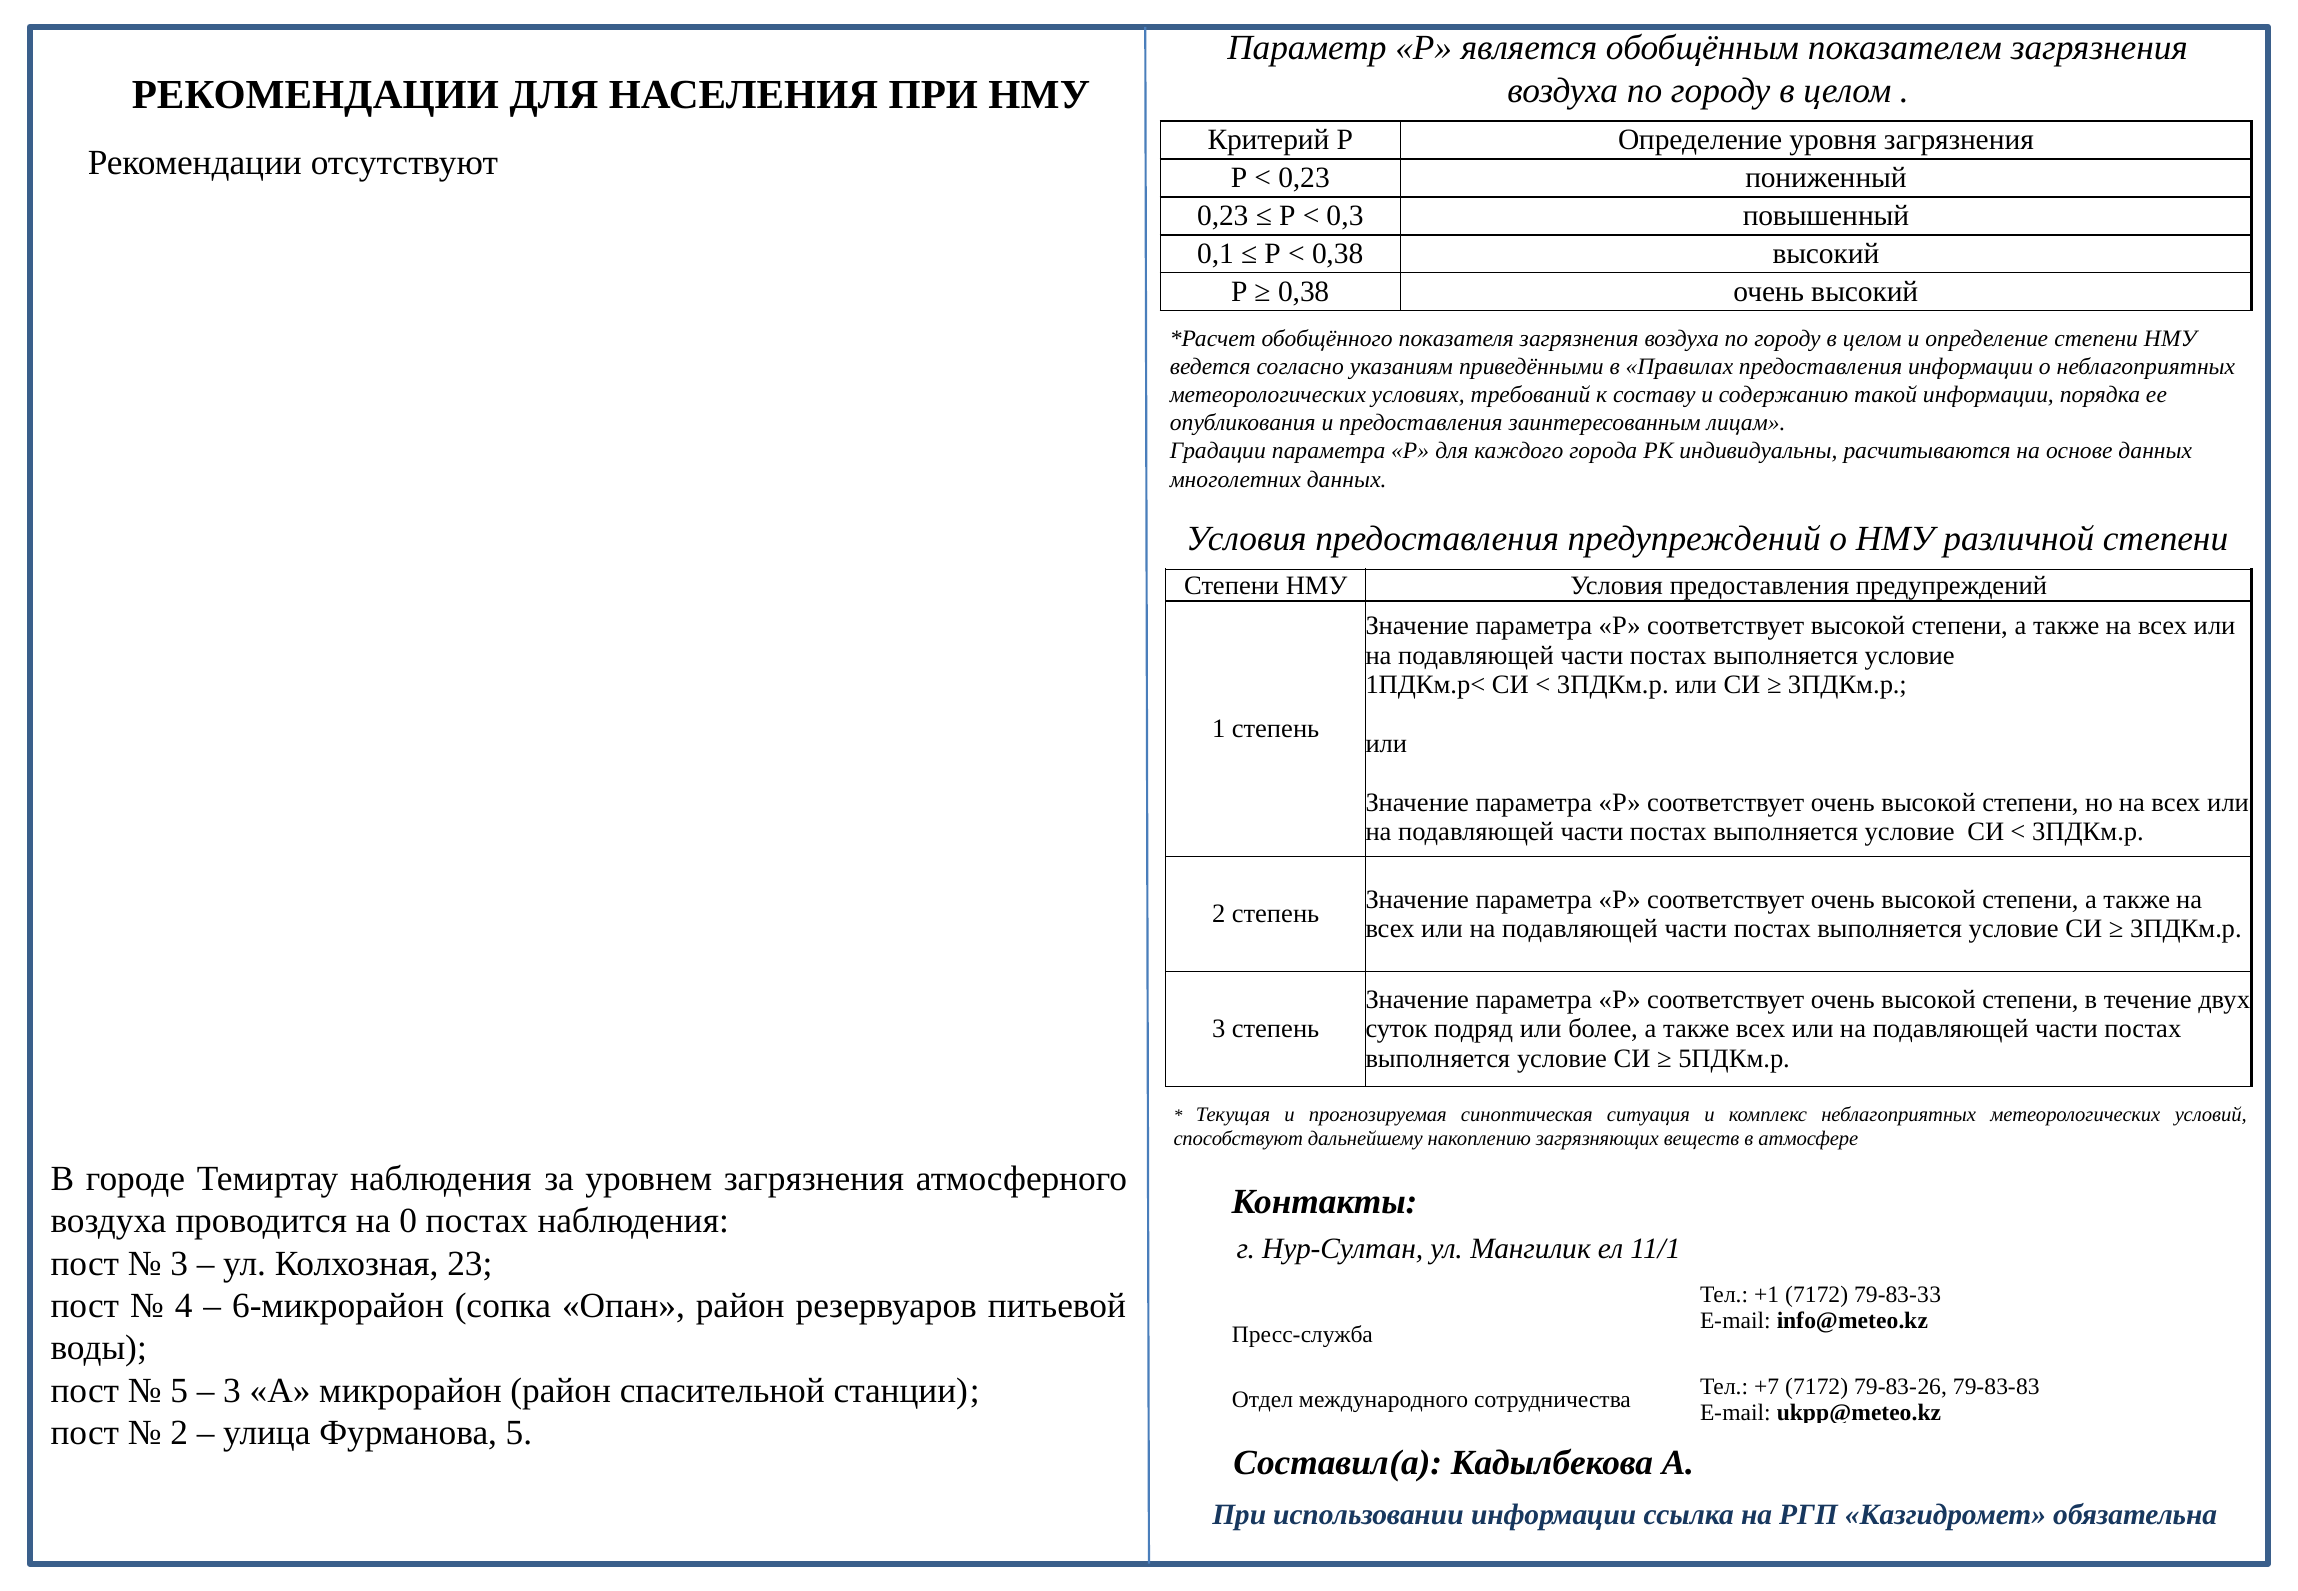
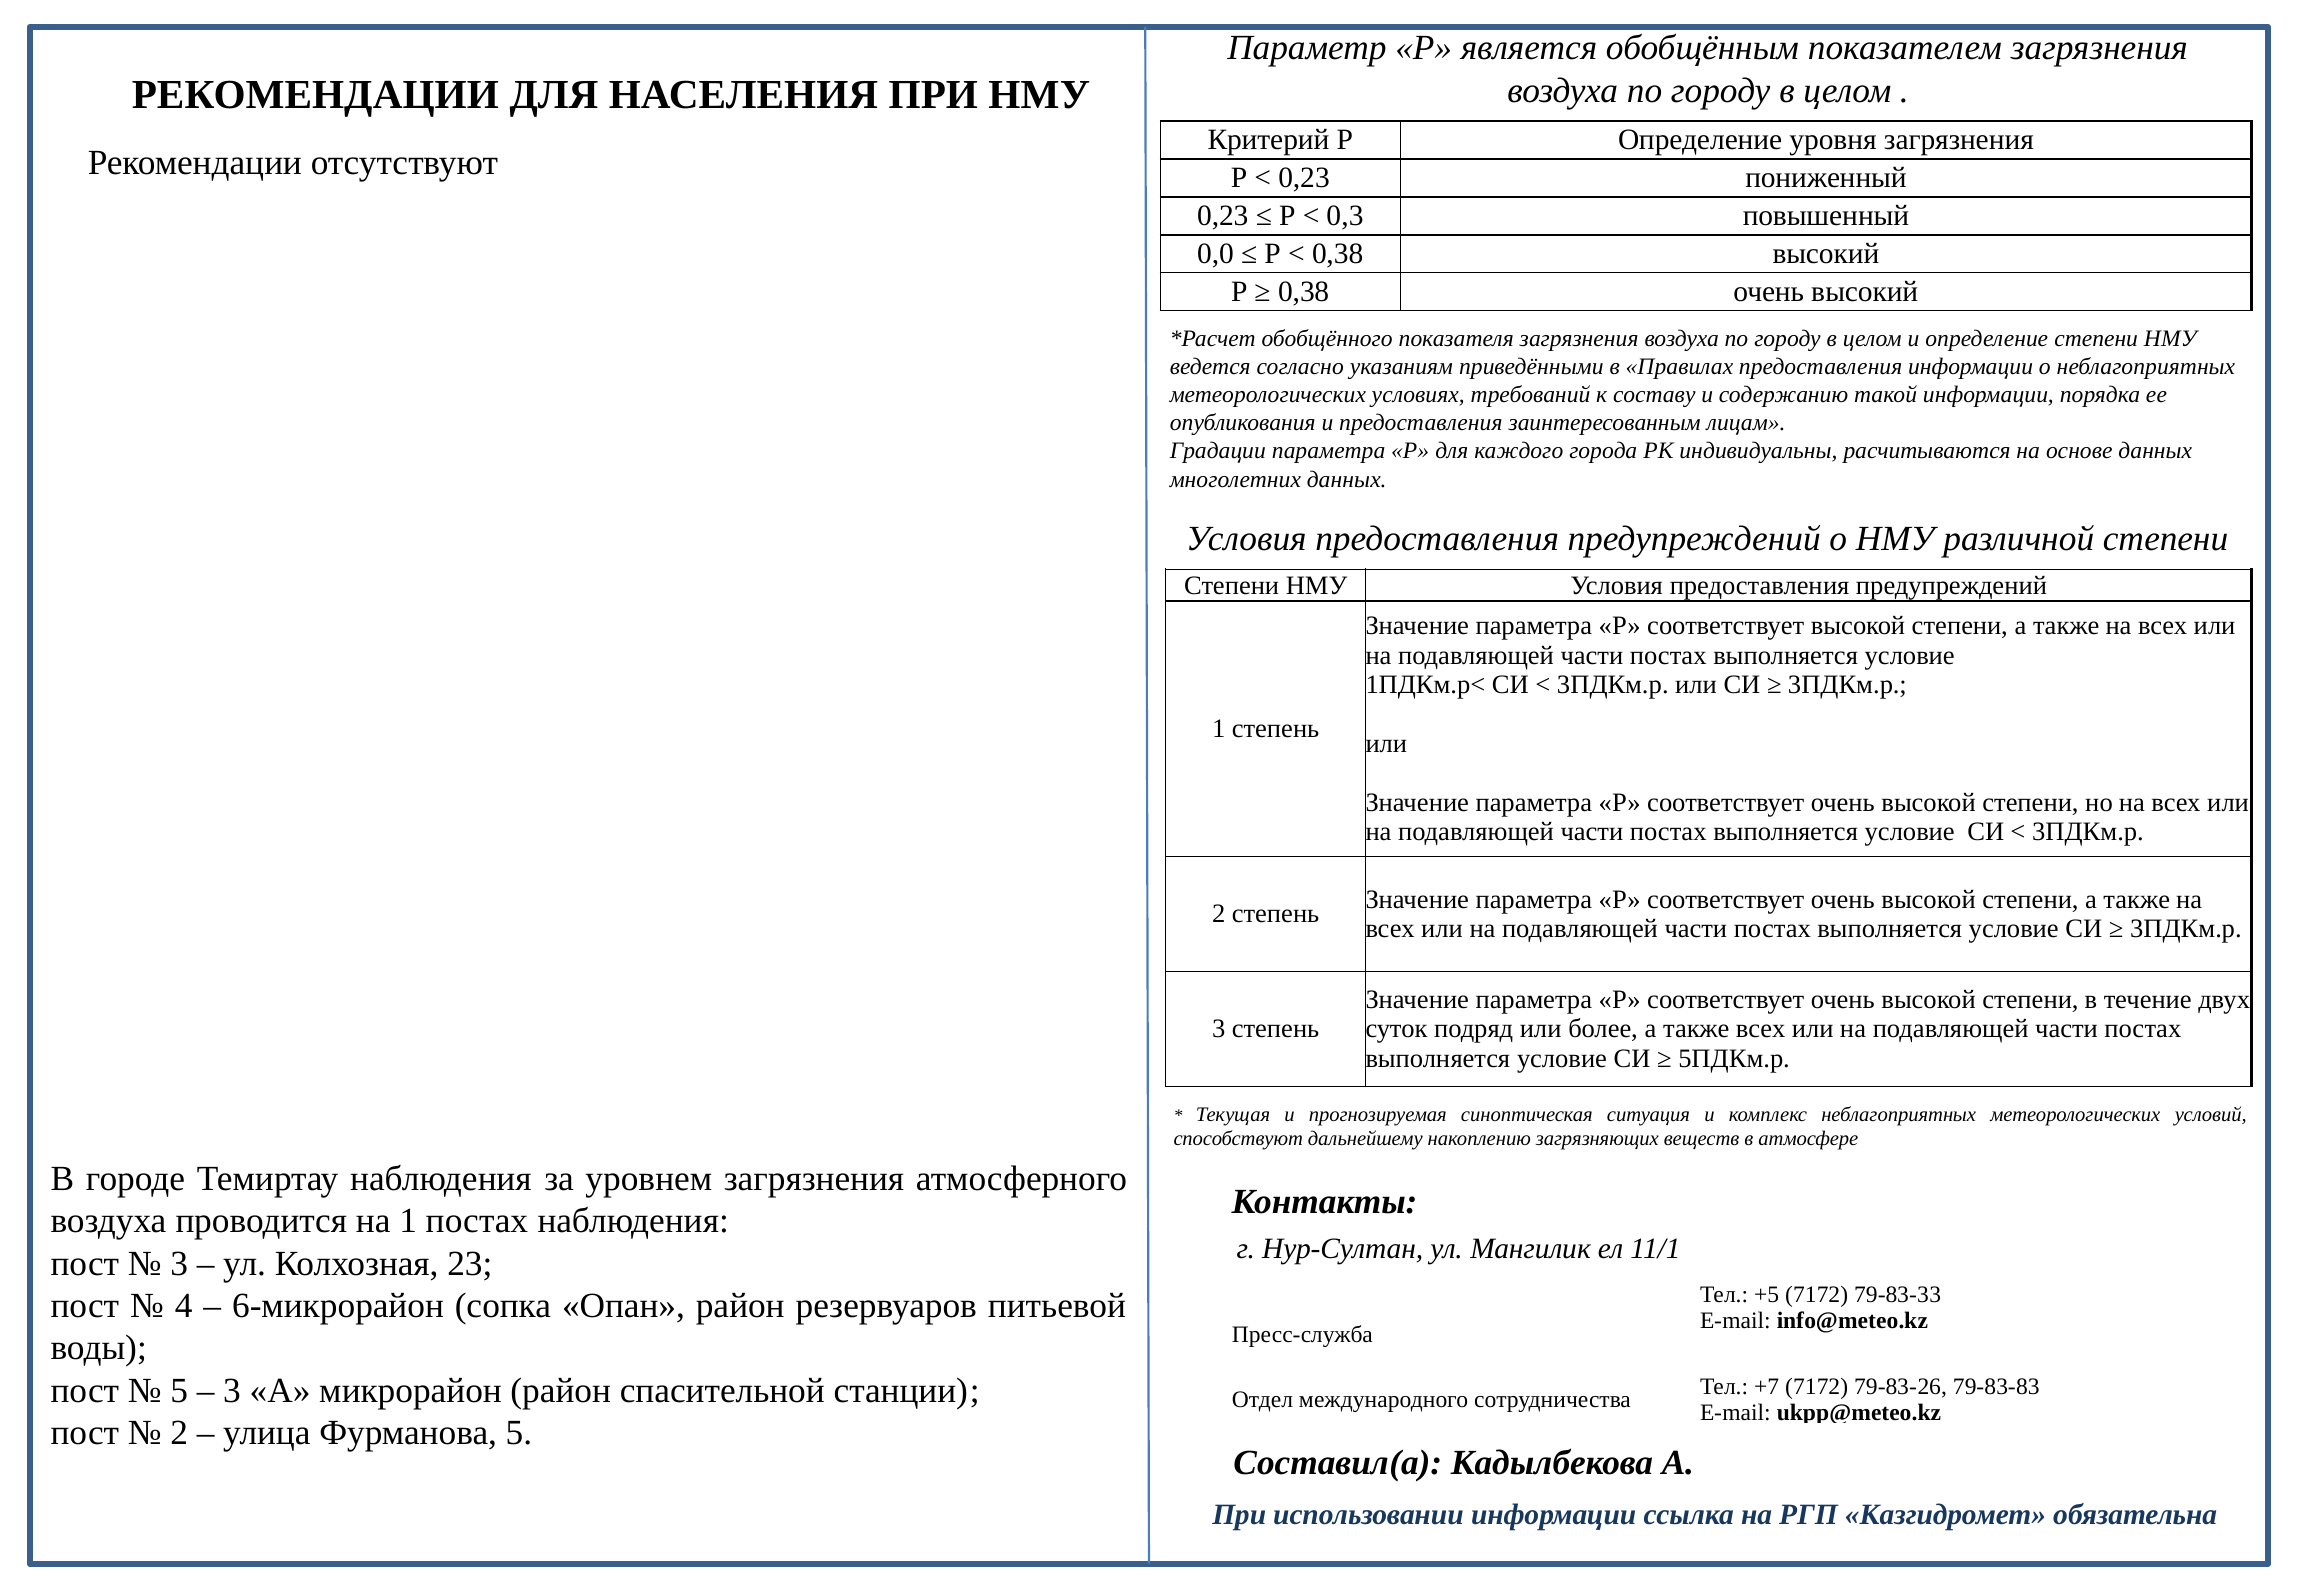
0,1: 0,1 -> 0,0
на 0: 0 -> 1
+1: +1 -> +5
